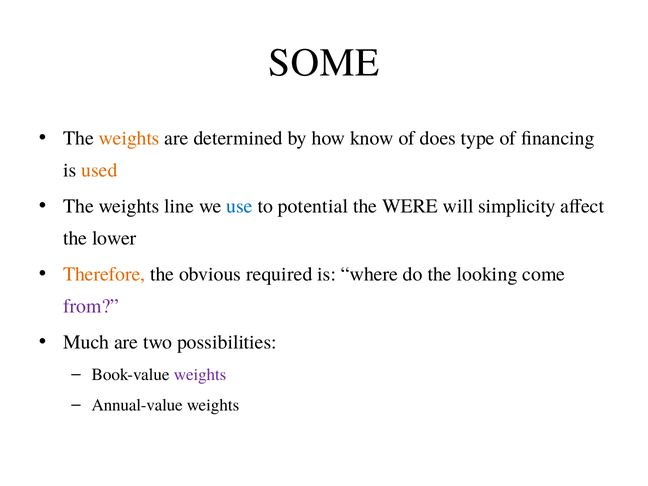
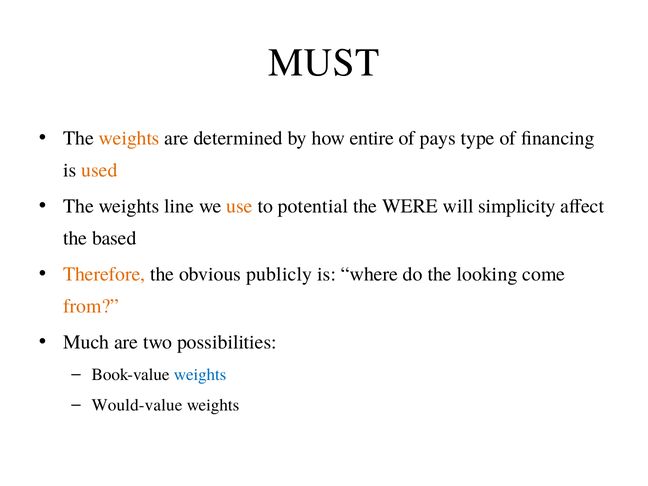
SOME: SOME -> MUST
know: know -> entire
does: does -> pays
use colour: blue -> orange
lower: lower -> based
required: required -> publicly
from colour: purple -> orange
weights at (200, 374) colour: purple -> blue
Annual-value: Annual-value -> Would-value
